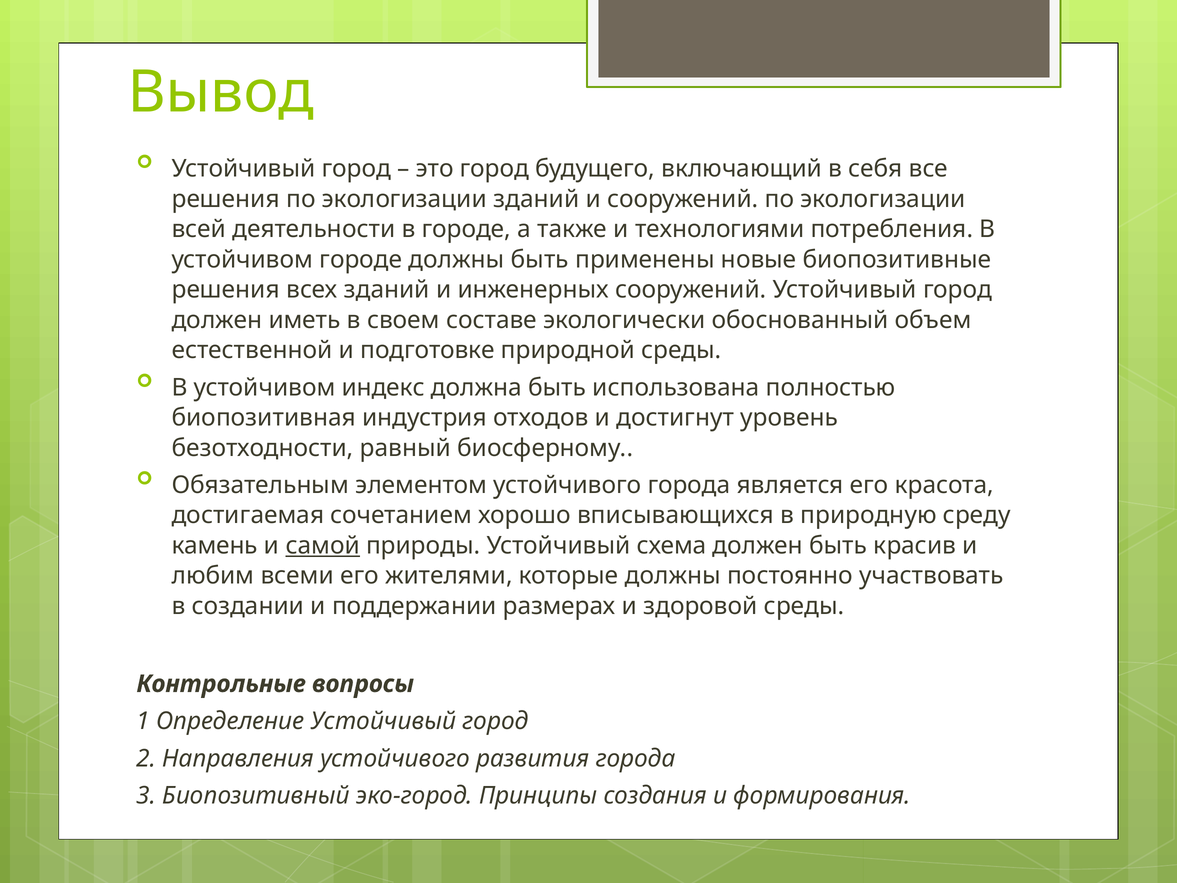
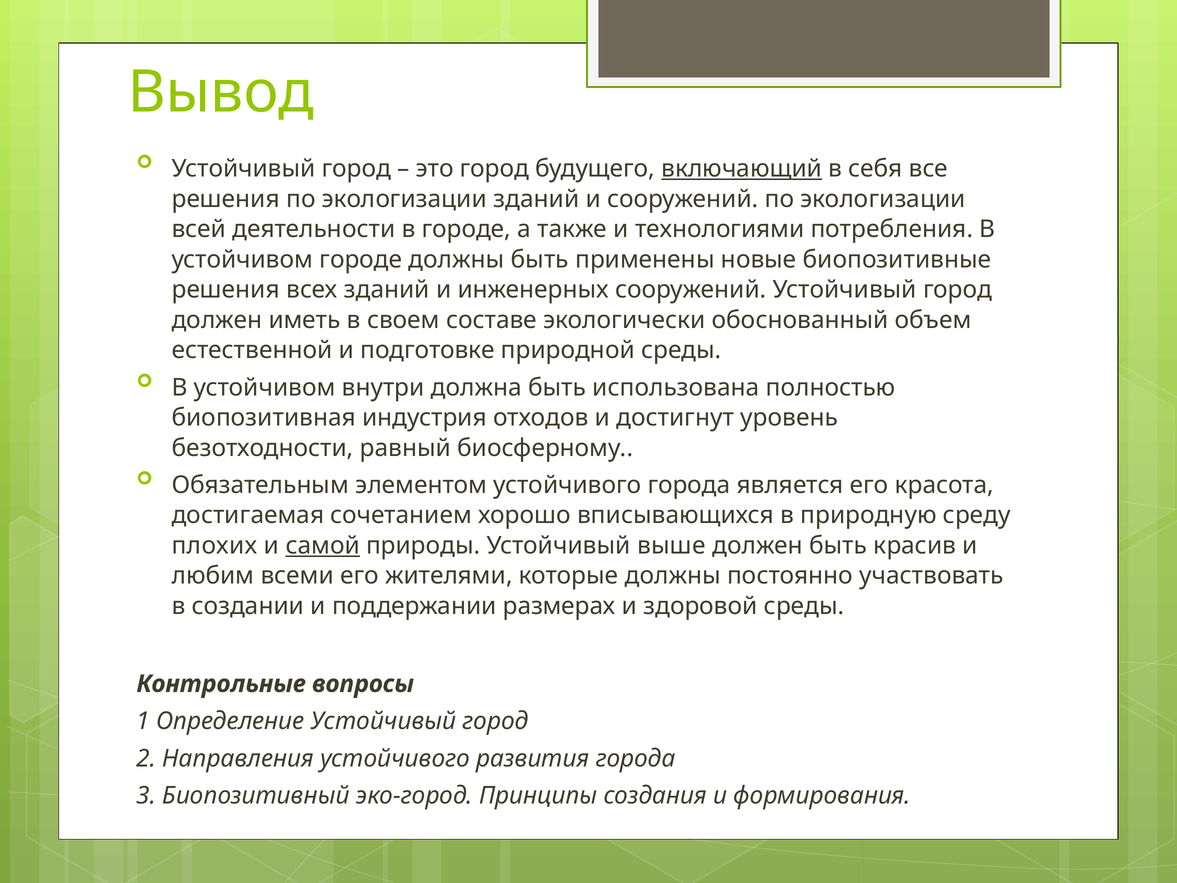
включающий underline: none -> present
индекс: индекс -> внутри
камень: камень -> плохих
схема: схема -> выше
